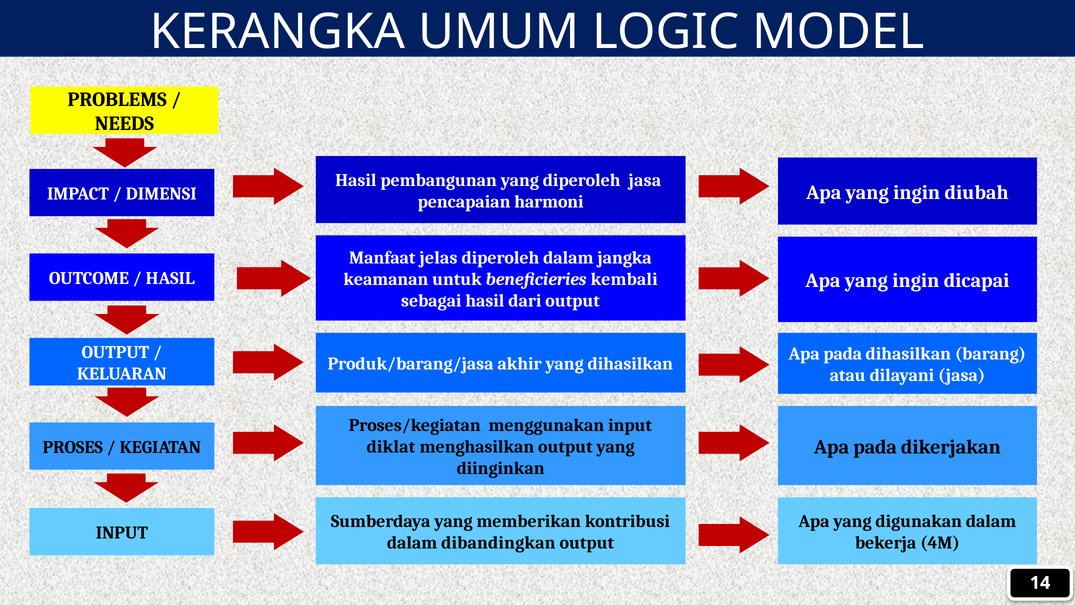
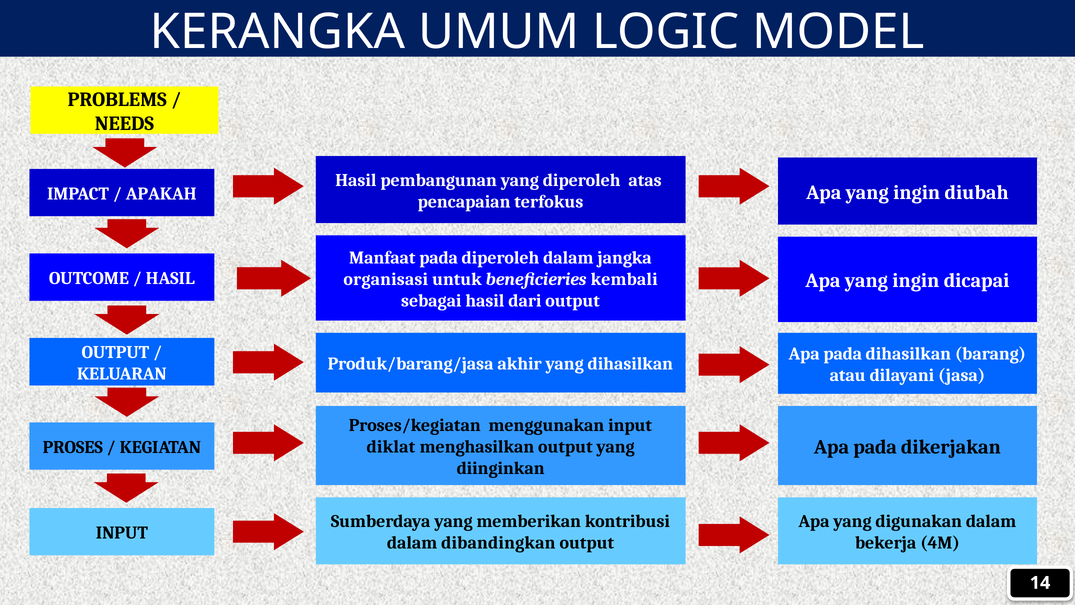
diperoleh jasa: jasa -> atas
DIMENSI: DIMENSI -> APAKAH
harmoni: harmoni -> terfokus
Manfaat jelas: jelas -> pada
keamanan: keamanan -> organisasi
